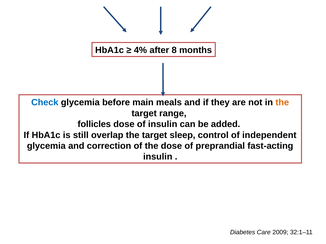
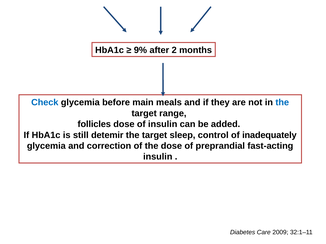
4%: 4% -> 9%
8: 8 -> 2
the at (282, 103) colour: orange -> blue
overlap: overlap -> detemir
independent: independent -> inadequately
